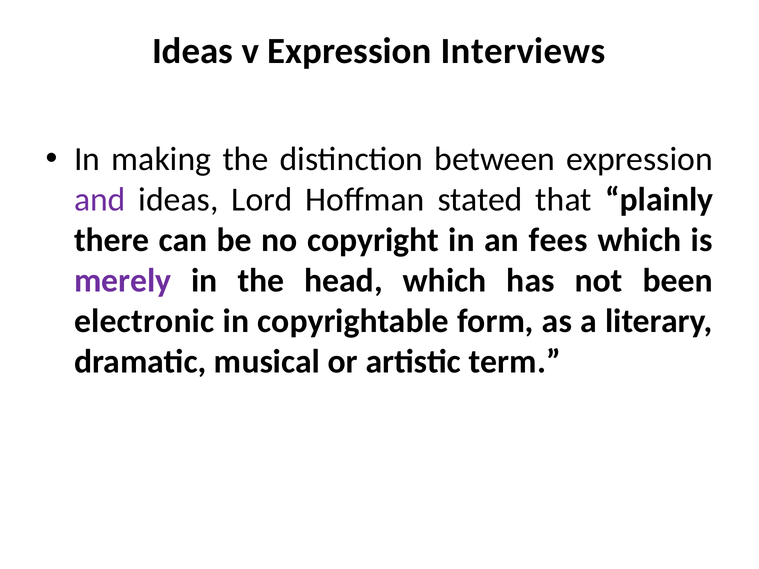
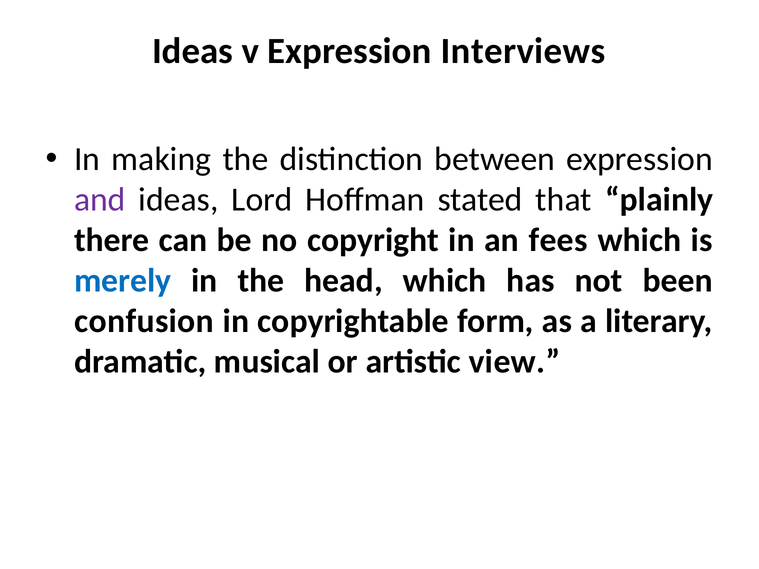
merely colour: purple -> blue
electronic: electronic -> confusion
term: term -> view
